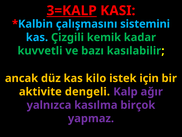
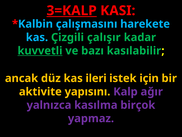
sistemini: sistemini -> harekete
kemik: kemik -> çalışır
kuvvetli underline: none -> present
kilo: kilo -> ileri
dengeli: dengeli -> yapısını
